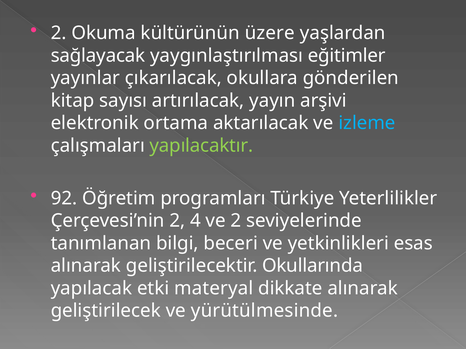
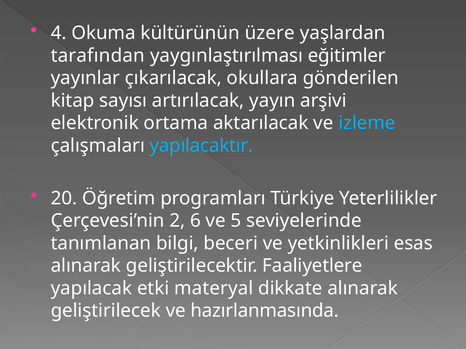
2 at (59, 33): 2 -> 4
sağlayacak: sağlayacak -> tarafından
yapılacaktır colour: light green -> light blue
92: 92 -> 20
4: 4 -> 6
ve 2: 2 -> 5
Okullarında: Okullarında -> Faaliyetlere
yürütülmesinde: yürütülmesinde -> hazırlanmasında
